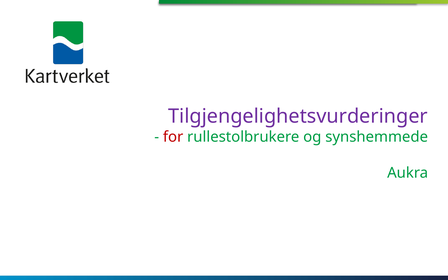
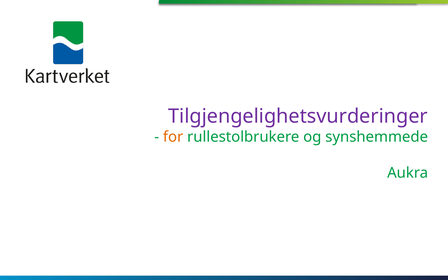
for colour: red -> orange
